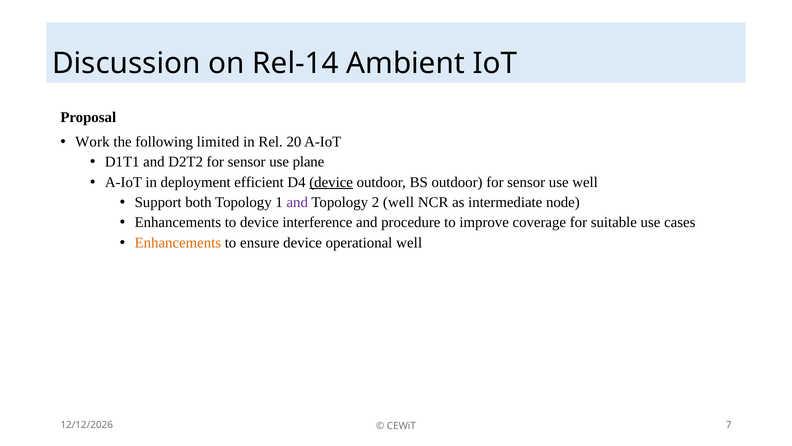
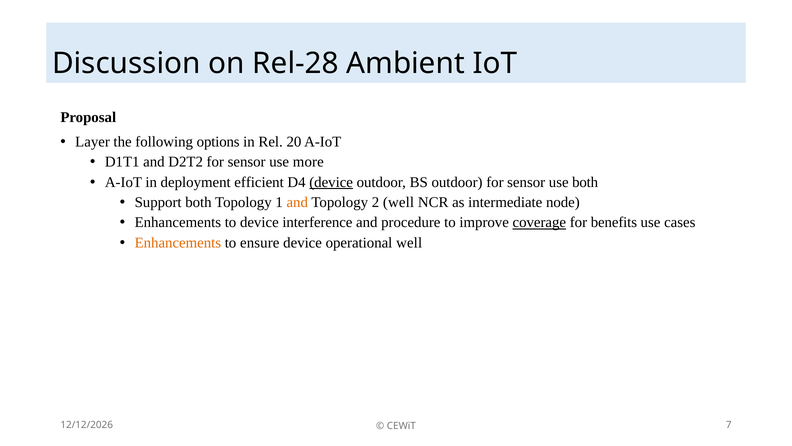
Rel-14: Rel-14 -> Rel-28
Work: Work -> Layer
limited: limited -> options
plane: plane -> more
use well: well -> both
and at (297, 202) colour: purple -> orange
coverage underline: none -> present
suitable: suitable -> benefits
